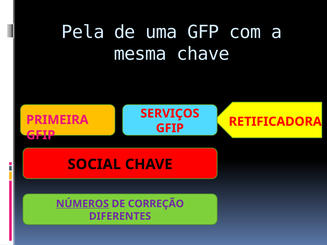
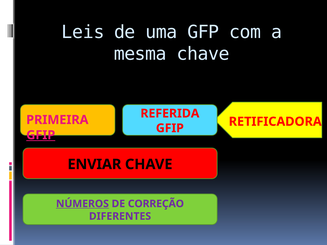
Pela: Pela -> Leis
SERVIÇOS: SERVIÇOS -> REFERIDA
GFIP at (41, 135) underline: none -> present
SOCIAL: SOCIAL -> ENVIAR
